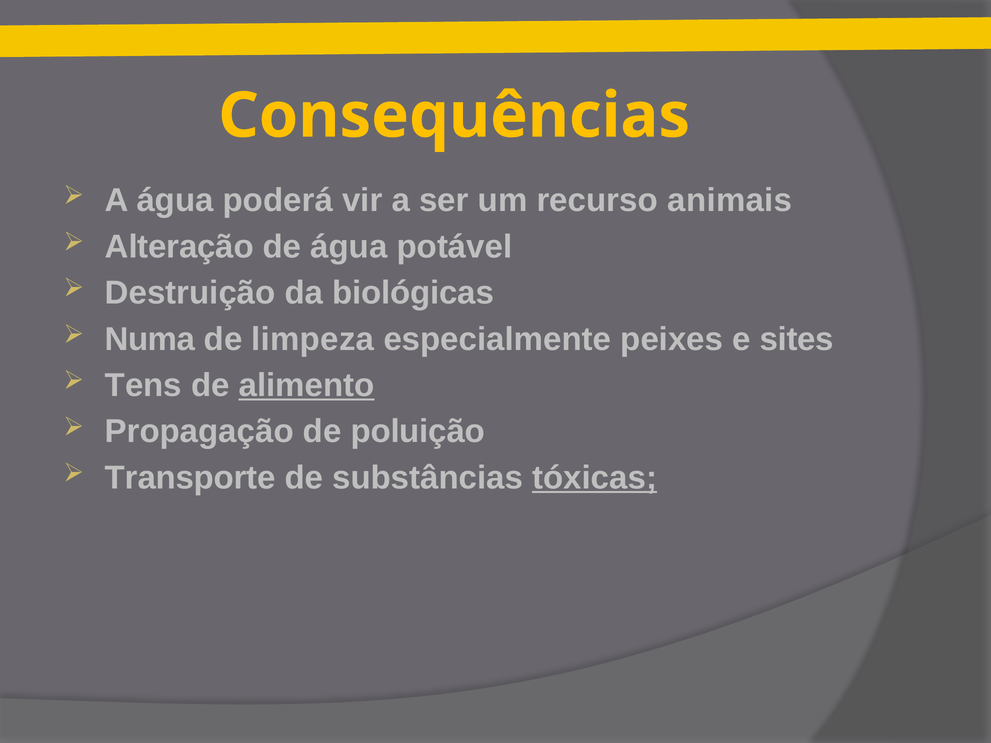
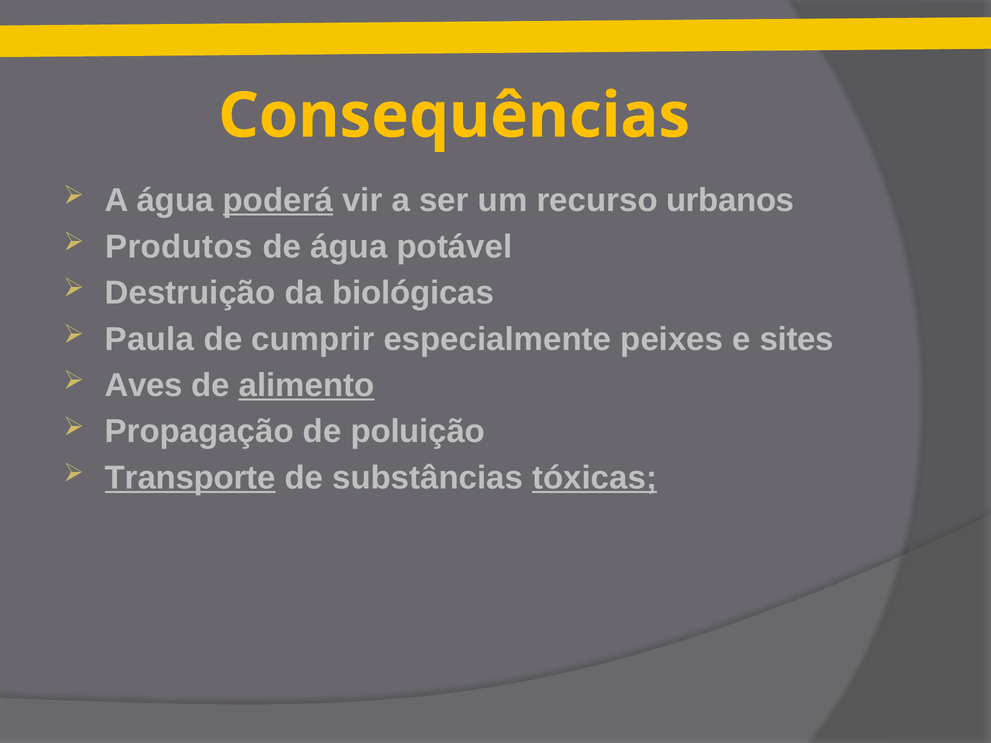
poderá underline: none -> present
animais: animais -> urbanos
Alteração: Alteração -> Produtos
Numa: Numa -> Paula
limpeza: limpeza -> cumprir
Tens: Tens -> Aves
Transporte underline: none -> present
